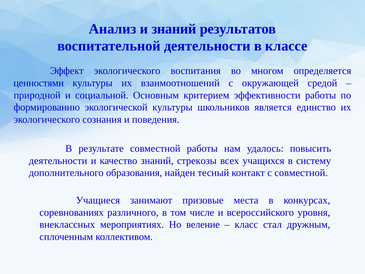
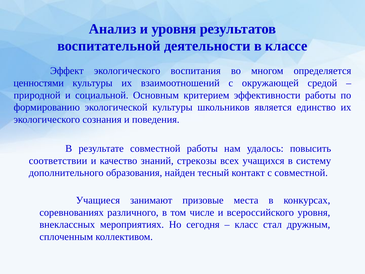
и знаний: знаний -> уровня
деятельности at (58, 161): деятельности -> соответствии
веление: веление -> сегодня
